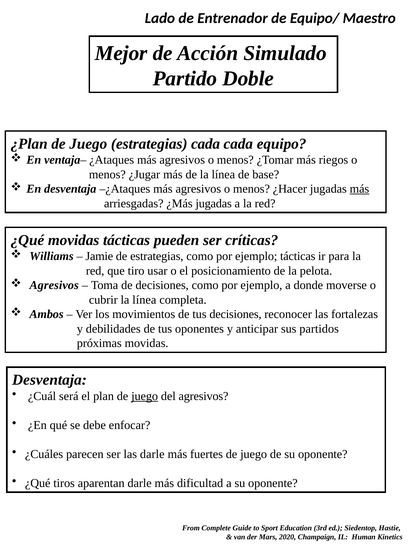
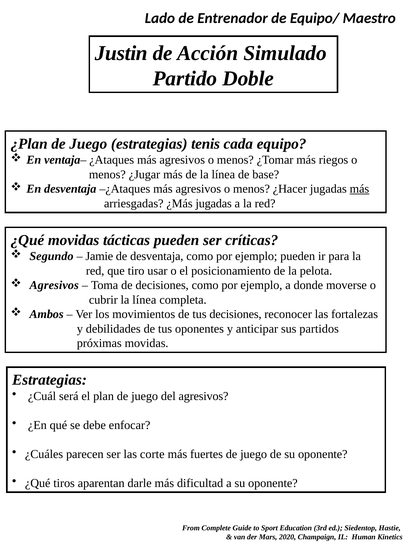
Mejor: Mejor -> Justin
estrategias cada: cada -> tenis
Williams: Williams -> Segundo
de estrategias: estrategias -> desventaja
ejemplo tácticas: tácticas -> pueden
Desventaja at (49, 380): Desventaja -> Estrategias
juego at (145, 396) underline: present -> none
las darle: darle -> corte
